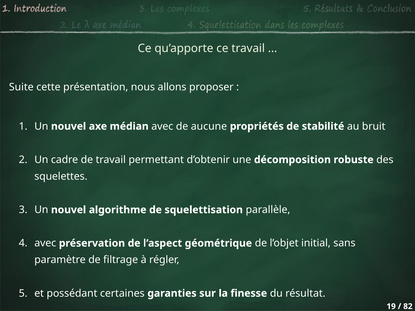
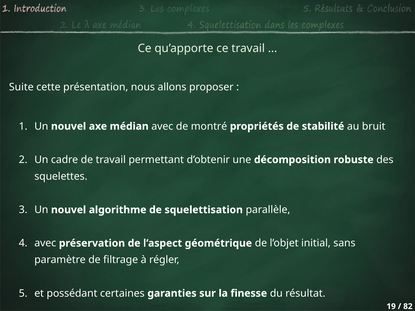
aucune: aucune -> montré
